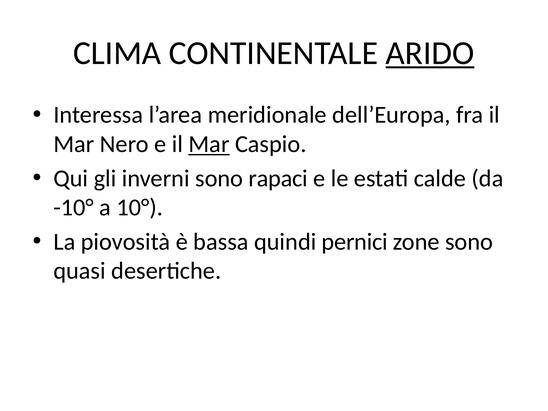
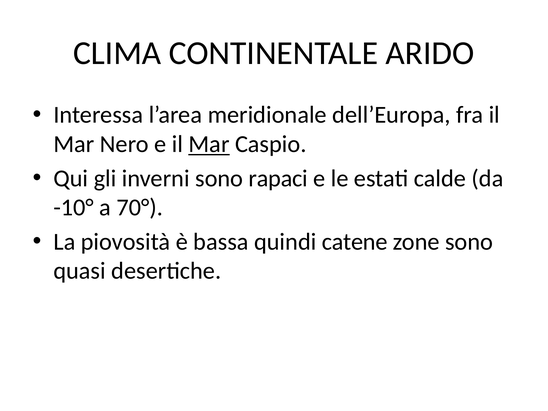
ARIDO underline: present -> none
10°: 10° -> 70°
pernici: pernici -> catene
